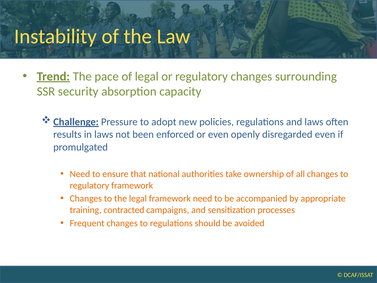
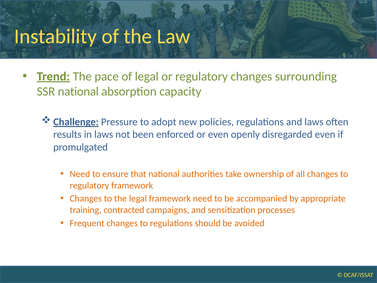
SSR security: security -> national
